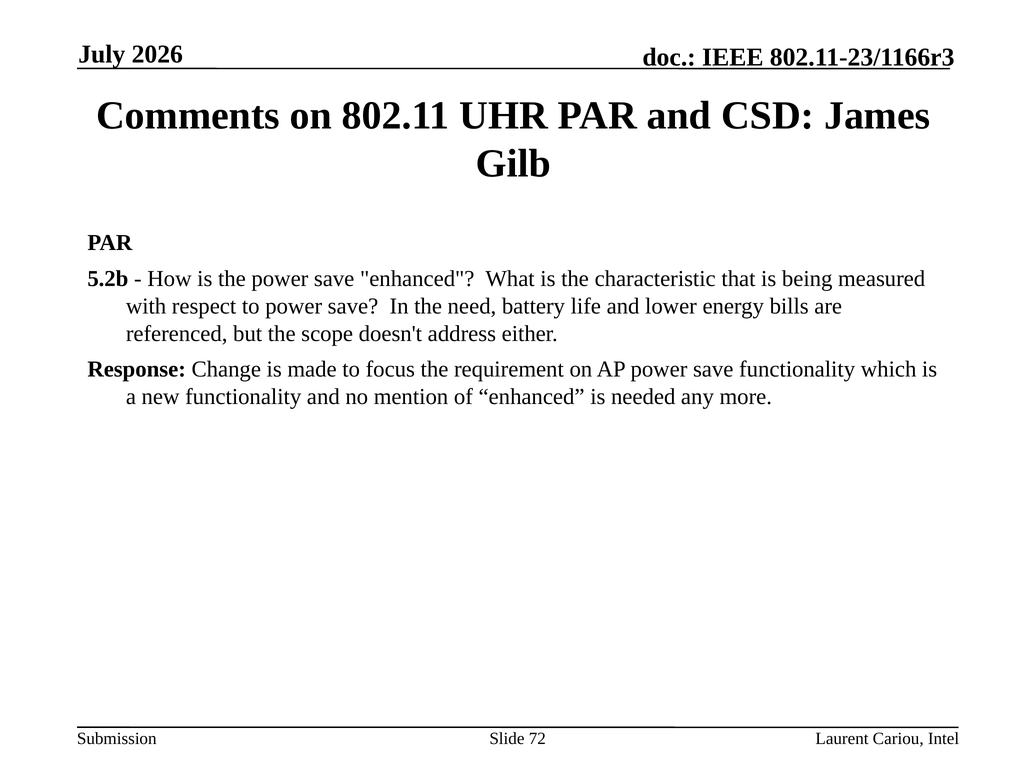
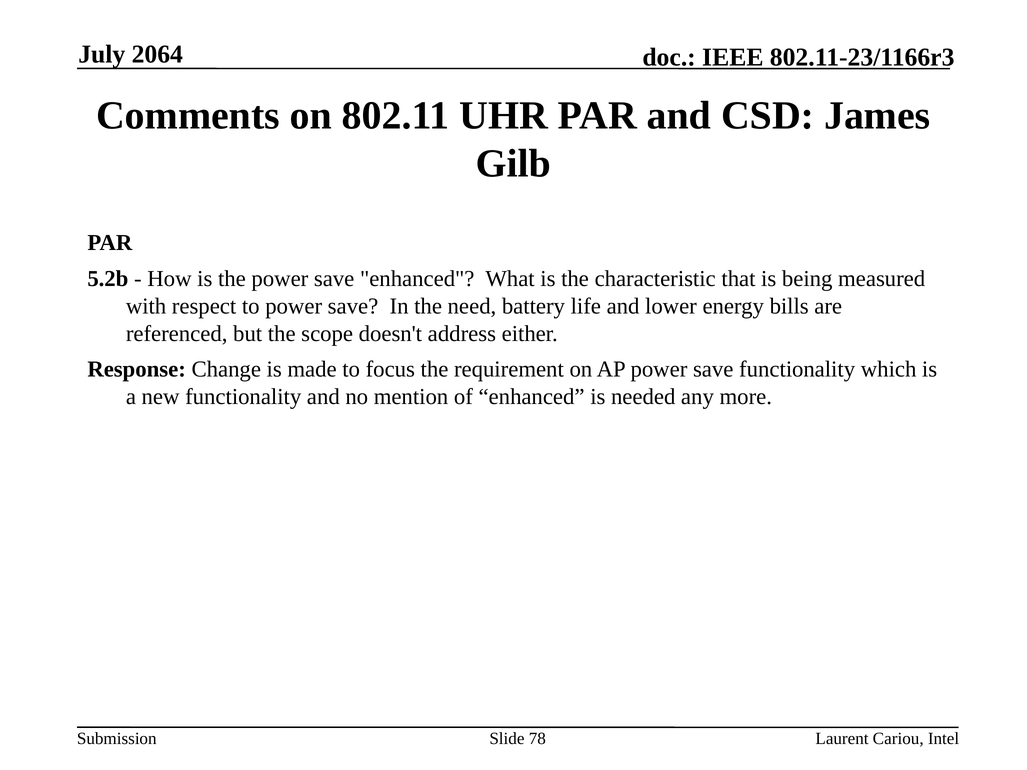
2026: 2026 -> 2064
72: 72 -> 78
